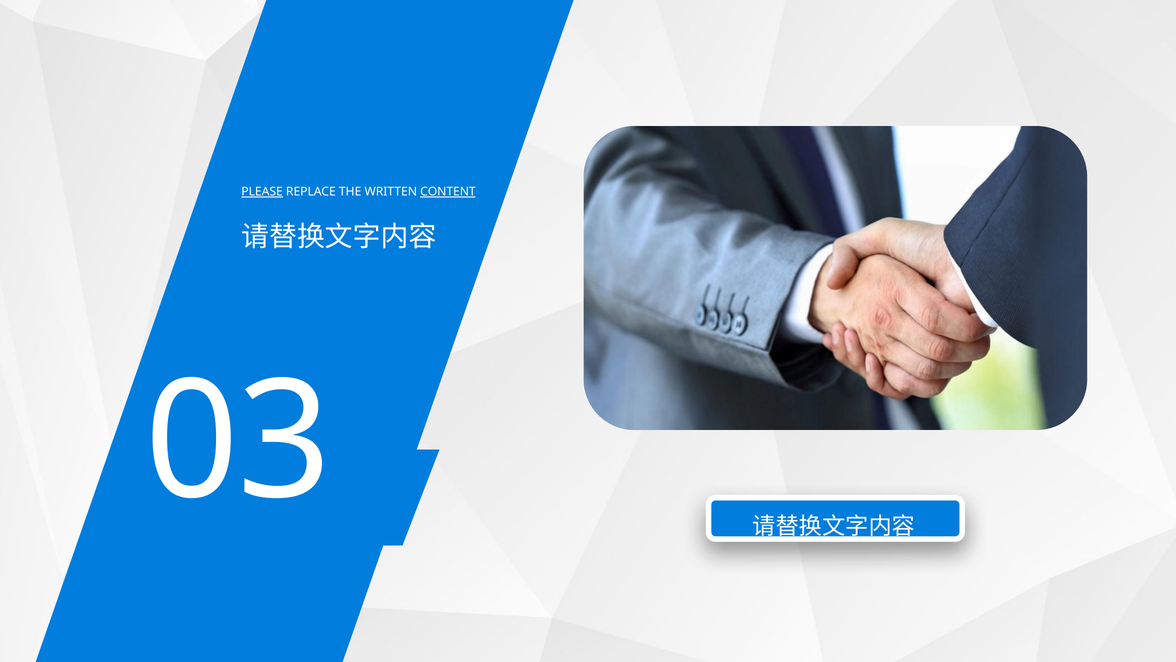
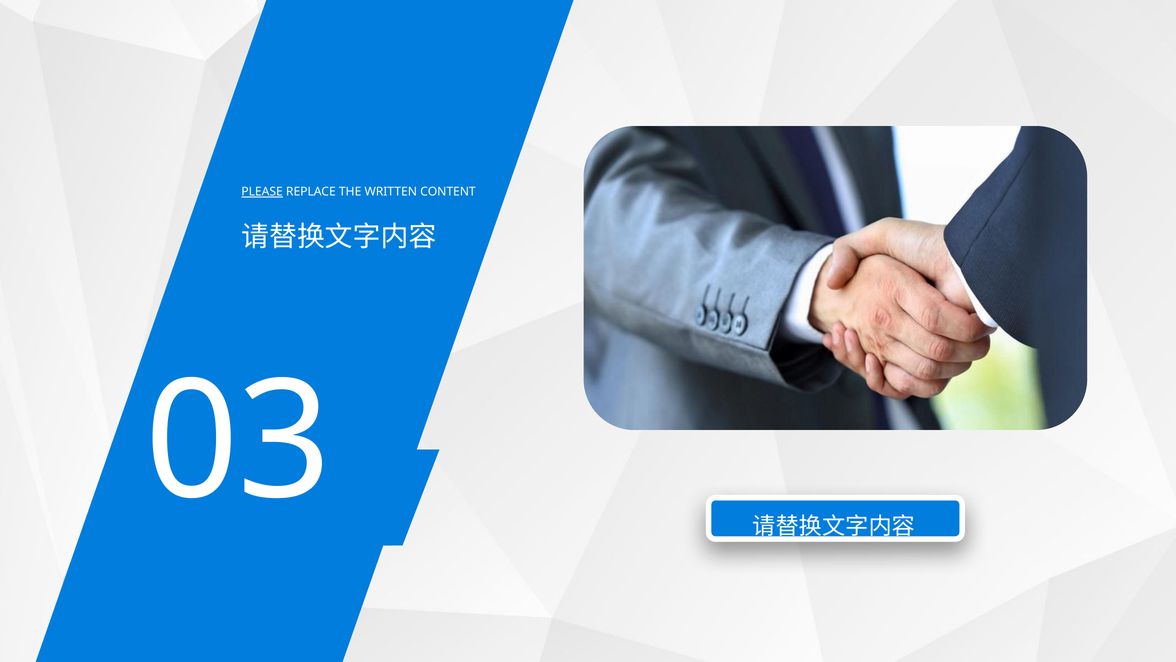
CONTENT underline: present -> none
